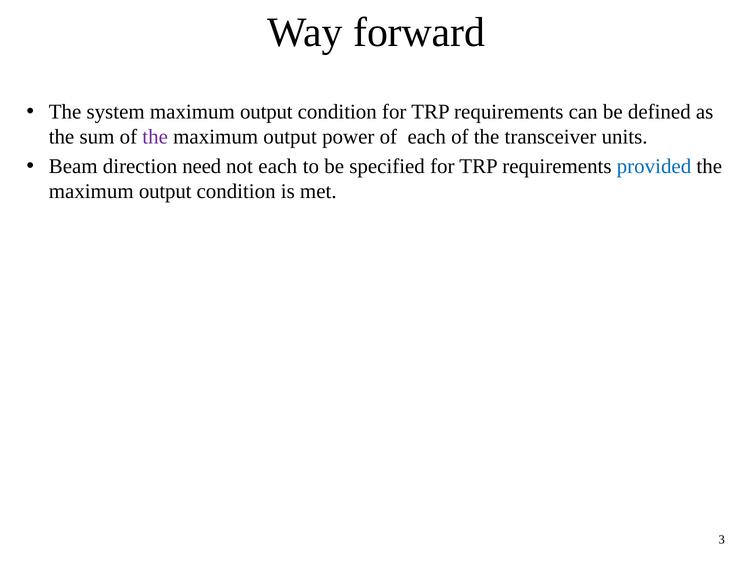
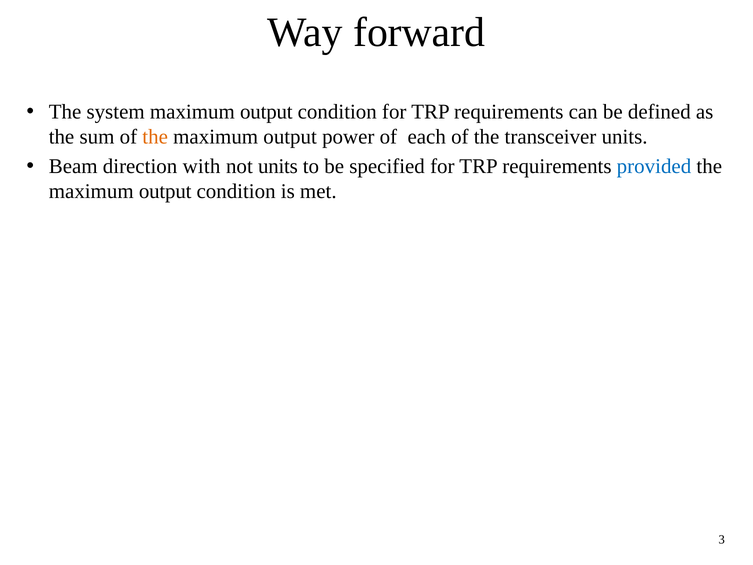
the at (155, 137) colour: purple -> orange
need: need -> with
not each: each -> units
